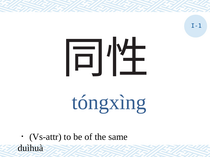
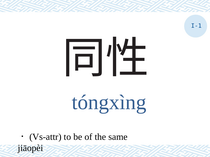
duìhuà: duìhuà -> jiāopèi
